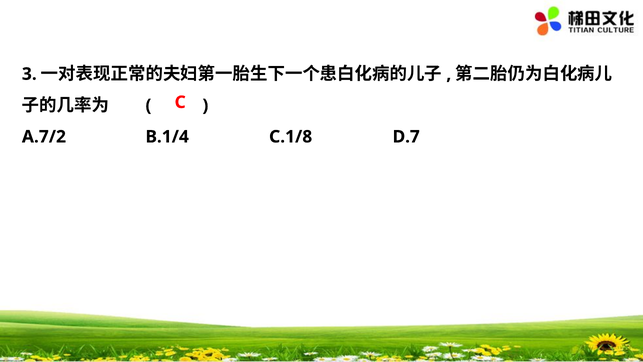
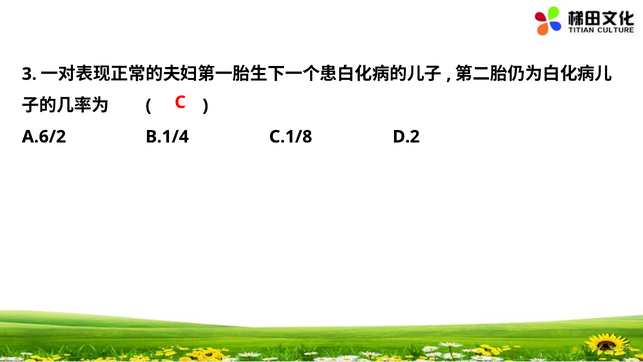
A.7/2: A.7/2 -> A.6/2
D.7: D.7 -> D.2
